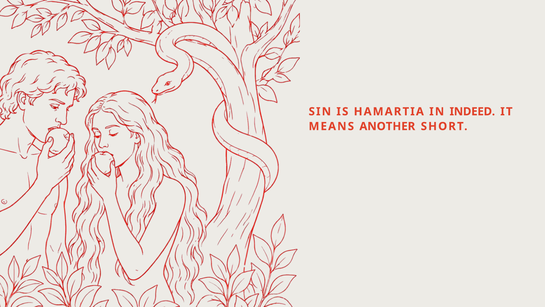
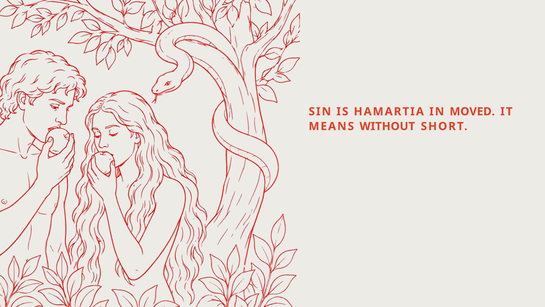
INDEED: INDEED -> MOVED
ANOTHER: ANOTHER -> WITHOUT
